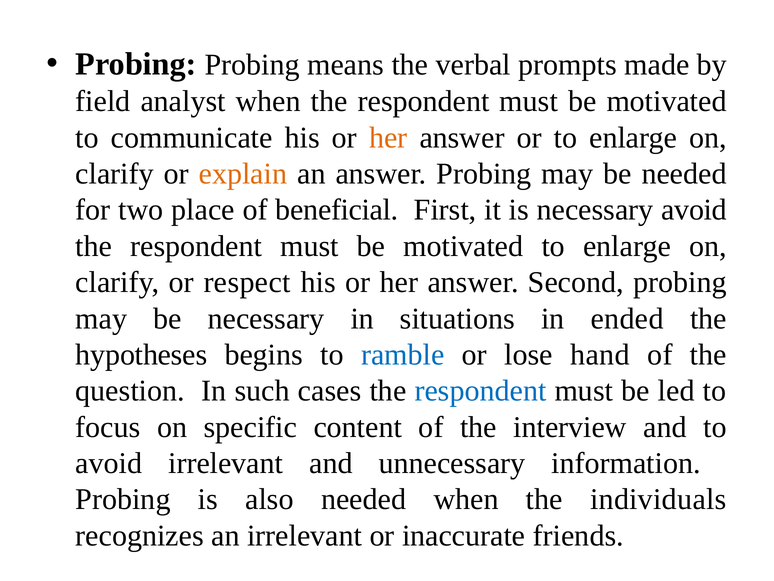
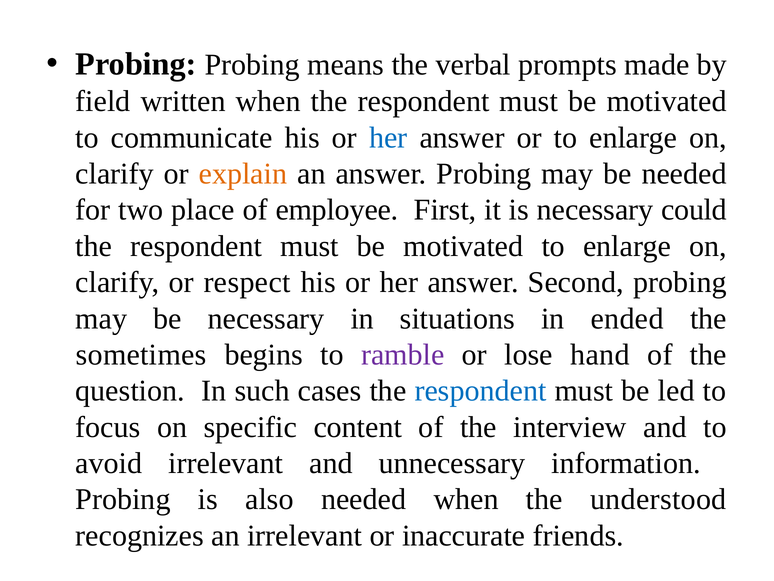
analyst: analyst -> written
her at (388, 138) colour: orange -> blue
beneficial: beneficial -> employee
necessary avoid: avoid -> could
hypotheses: hypotheses -> sometimes
ramble colour: blue -> purple
individuals: individuals -> understood
